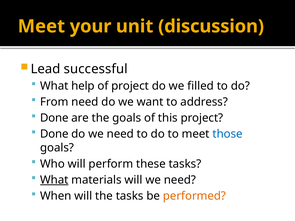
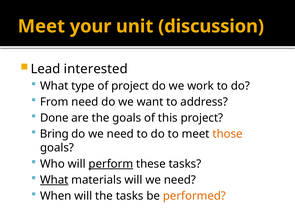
successful: successful -> interested
help: help -> type
filled: filled -> work
Done at (54, 134): Done -> Bring
those colour: blue -> orange
perform underline: none -> present
